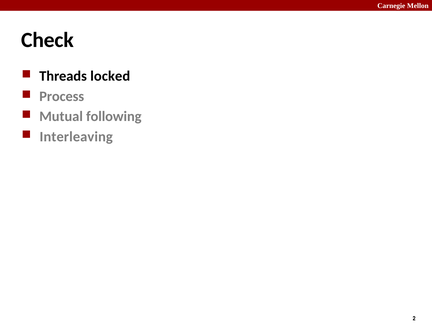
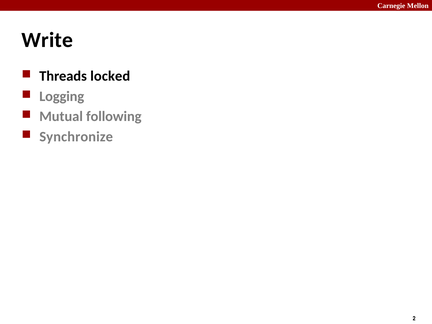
Check: Check -> Write
Process: Process -> Logging
Interleaving: Interleaving -> Synchronize
